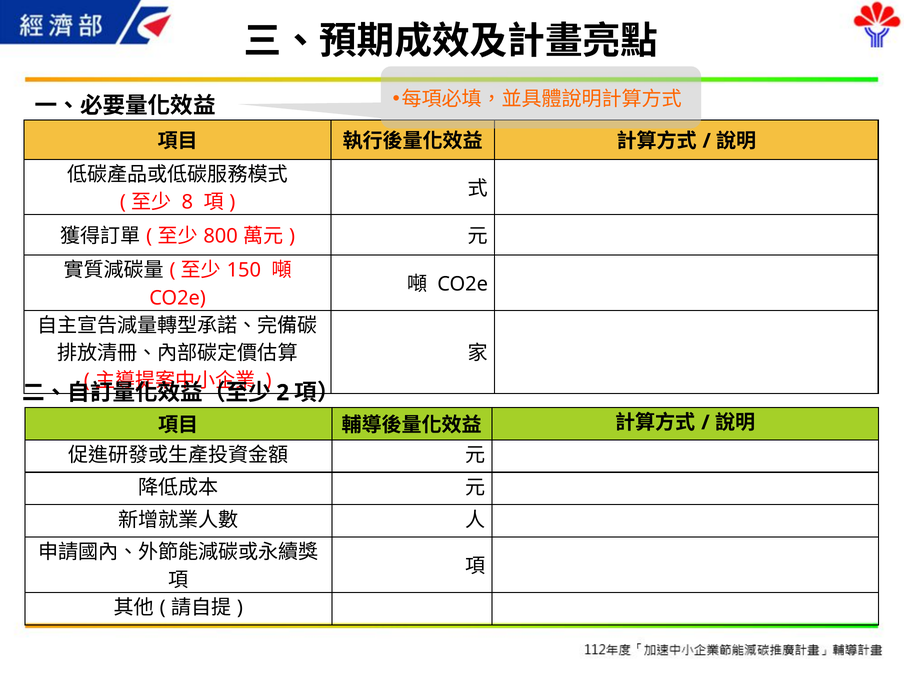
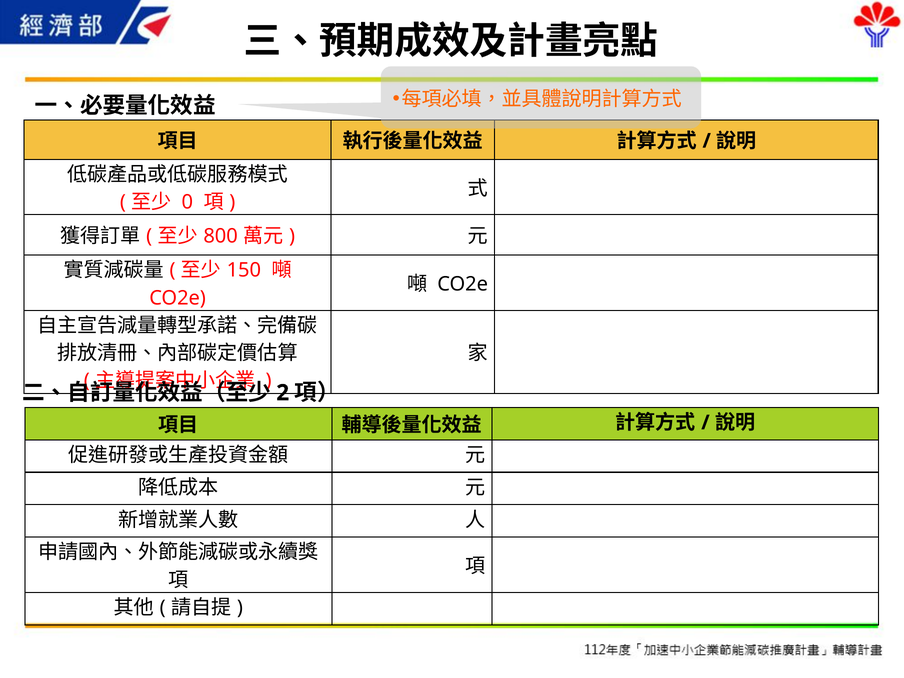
8: 8 -> 0
